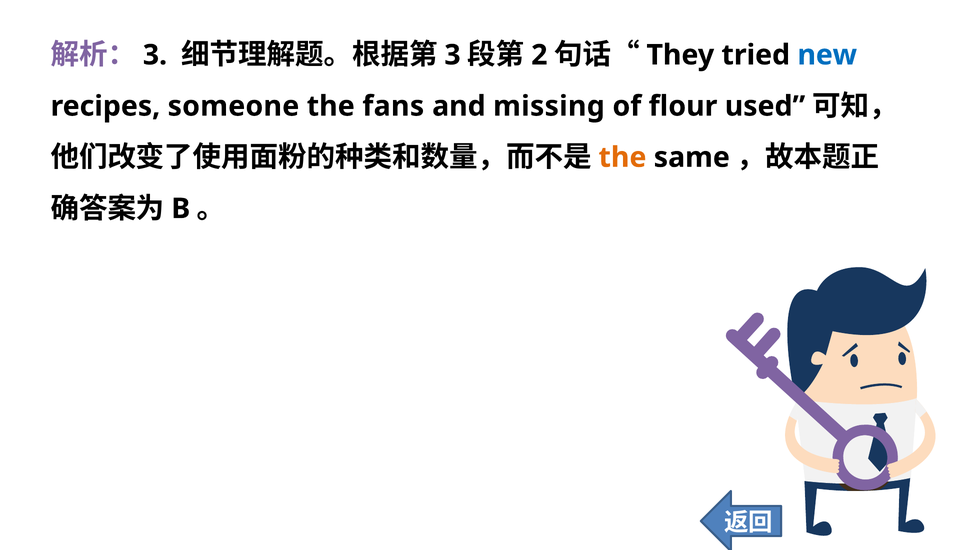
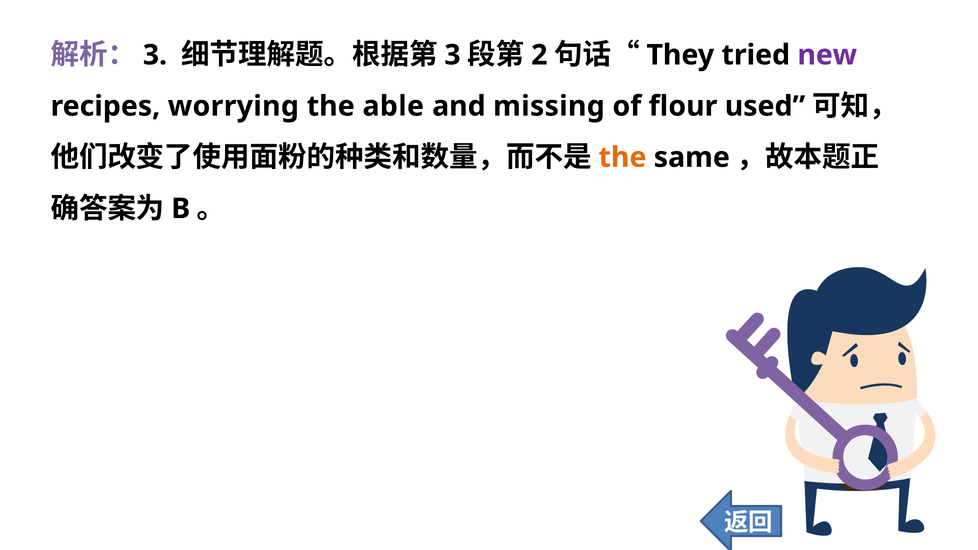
new colour: blue -> purple
someone: someone -> worrying
fans: fans -> able
